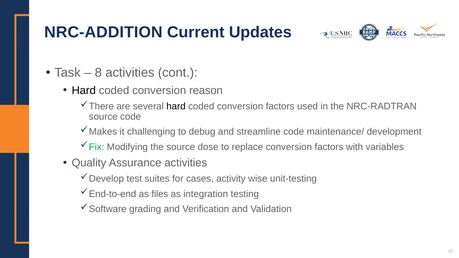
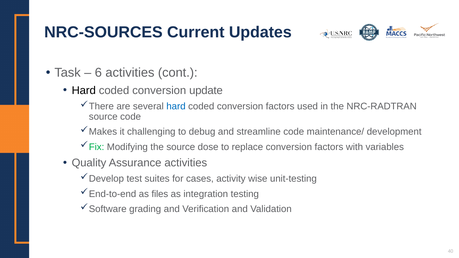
NRC-ADDITION: NRC-ADDITION -> NRC-SOURCES
8: 8 -> 6
reason: reason -> update
hard at (176, 106) colour: black -> blue
